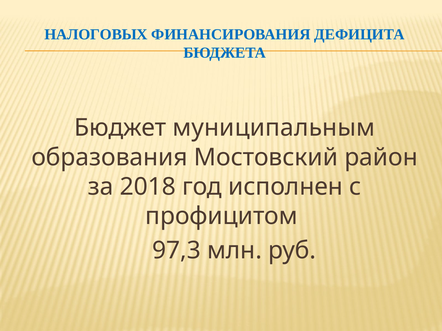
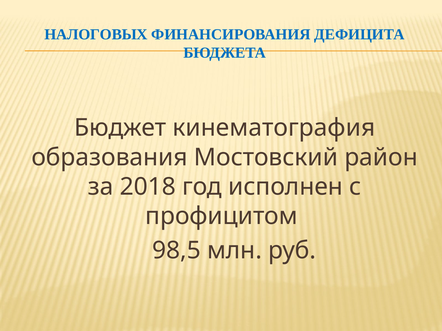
муниципальным: муниципальным -> кинематография
97,3: 97,3 -> 98,5
